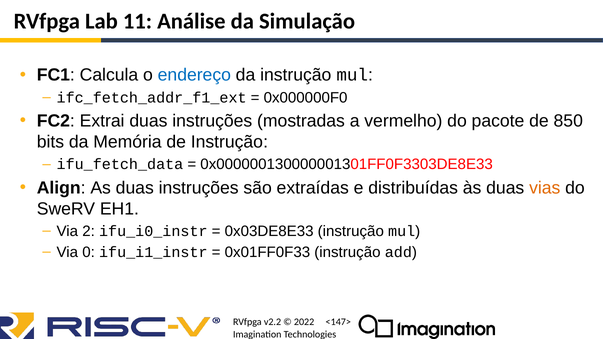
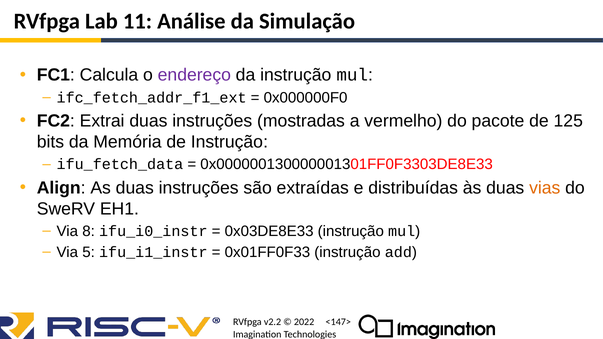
endereço colour: blue -> purple
850: 850 -> 125
2: 2 -> 8
0: 0 -> 5
